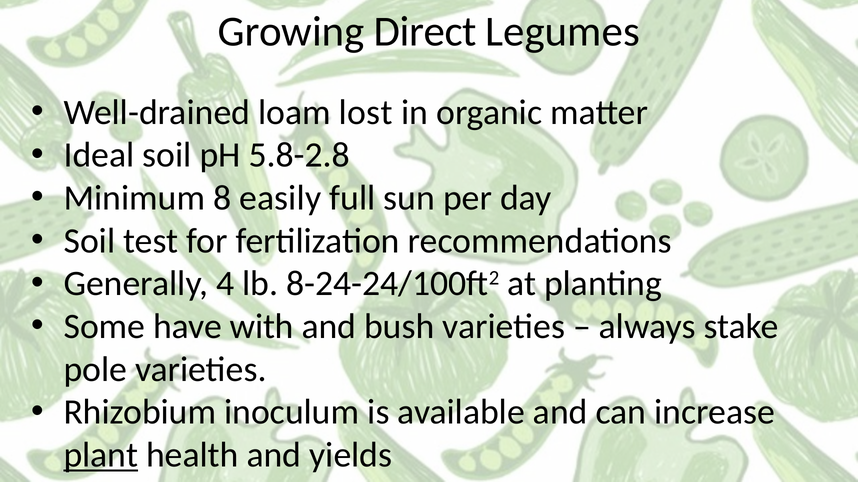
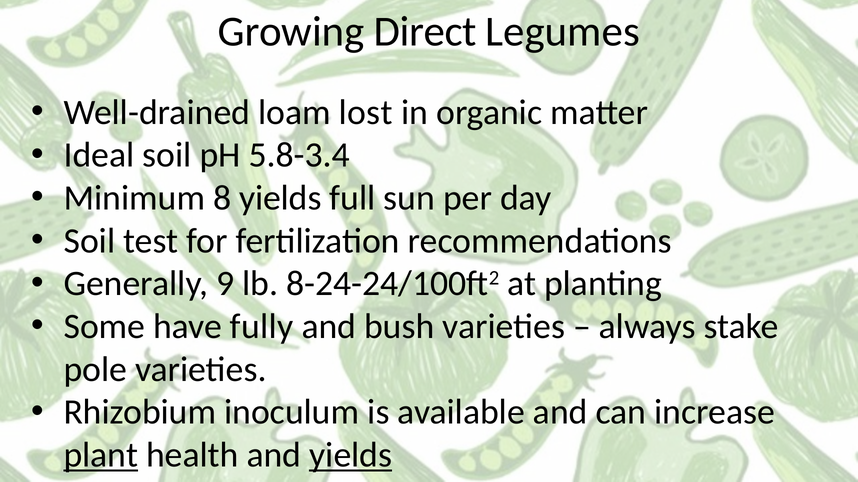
5.8-2.8: 5.8-2.8 -> 5.8-3.4
8 easily: easily -> yields
4: 4 -> 9
with: with -> fully
yields at (351, 456) underline: none -> present
